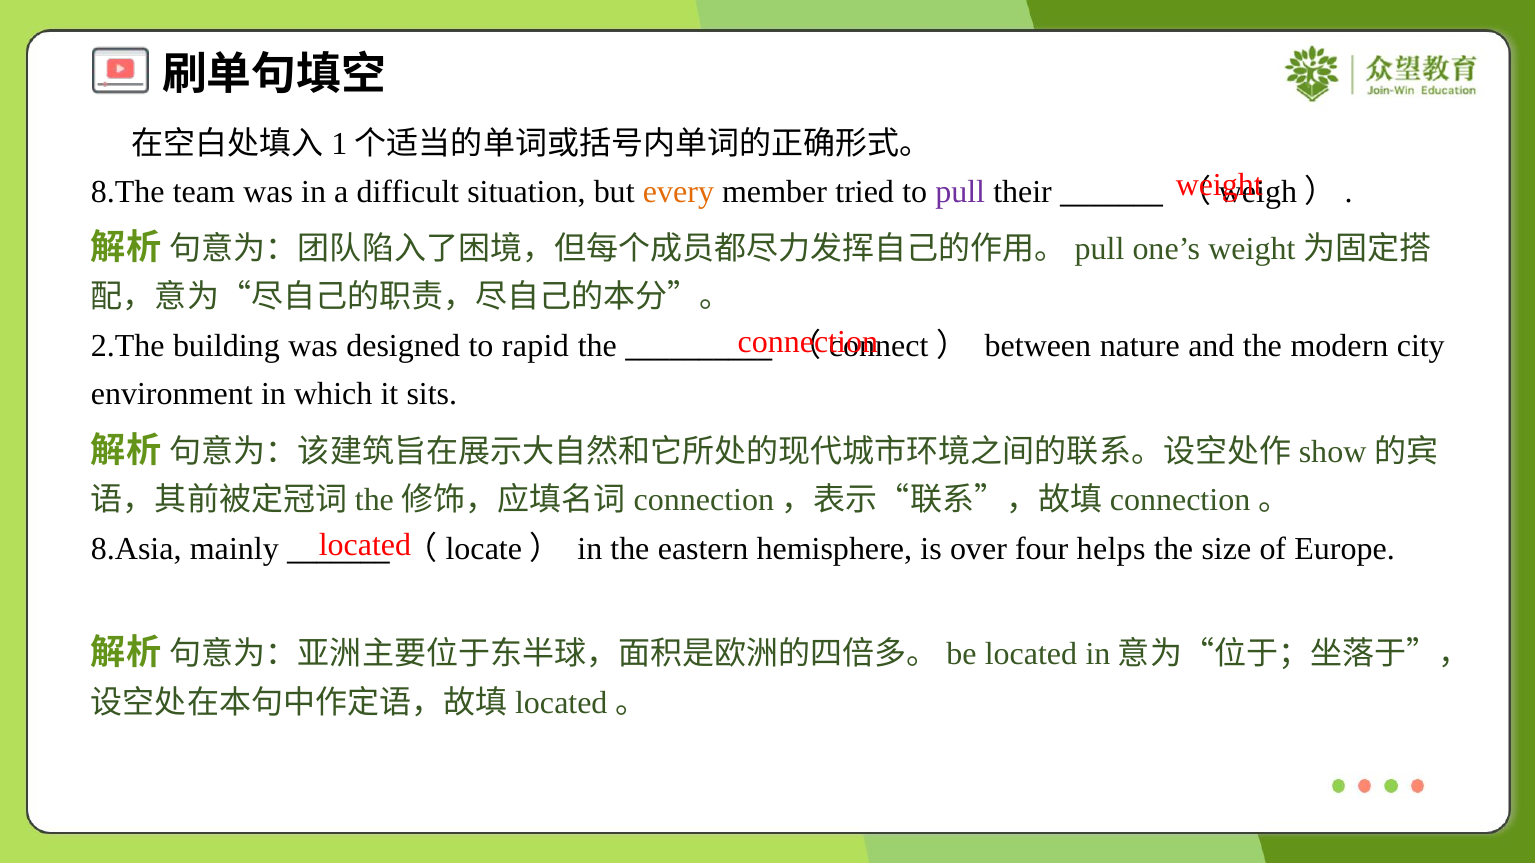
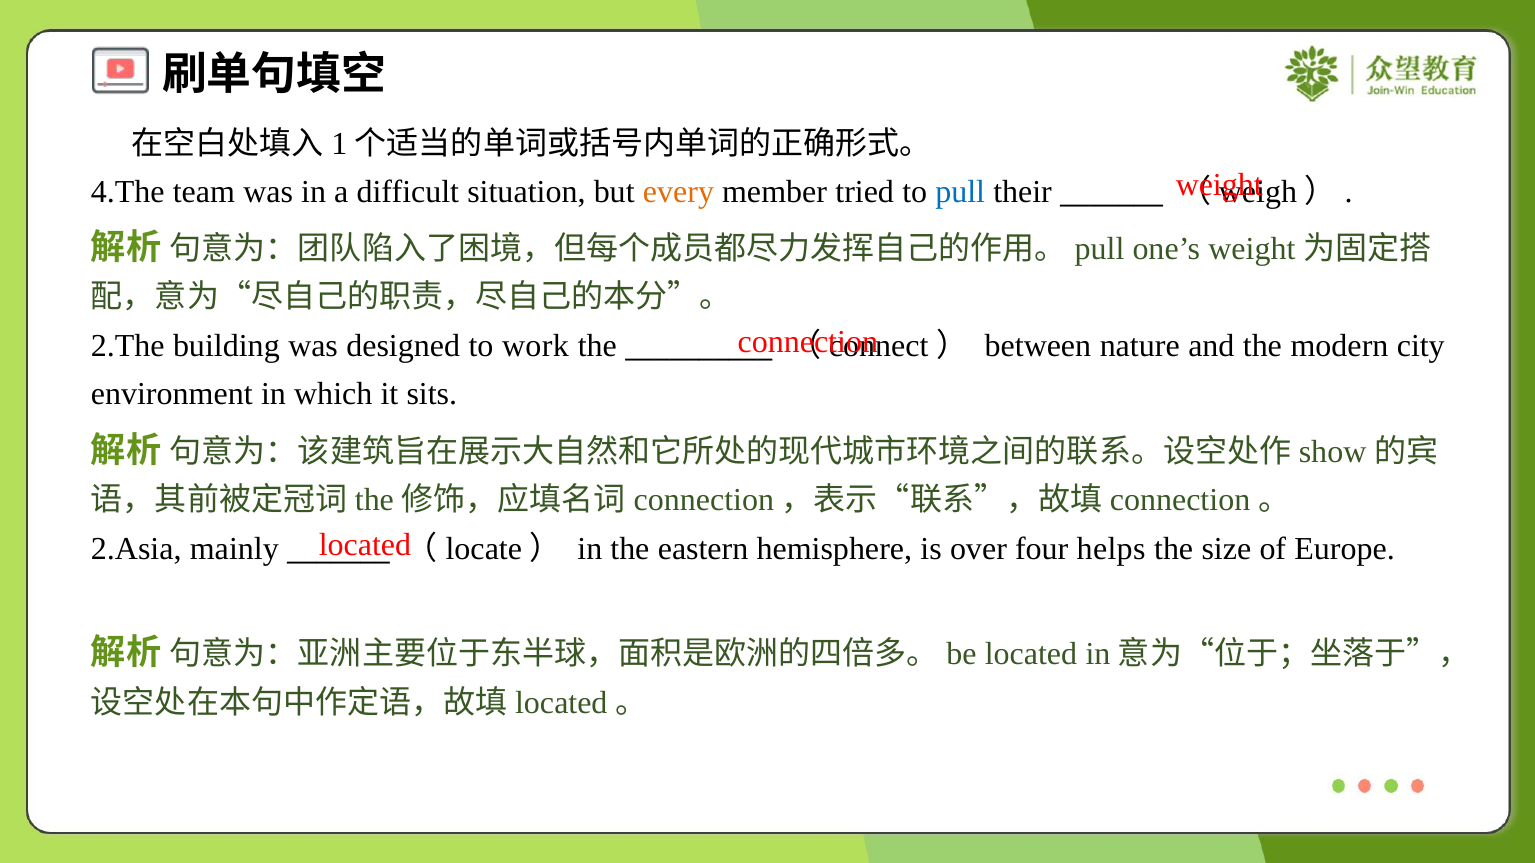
8.The: 8.The -> 4.The
pull colour: purple -> blue
rapid: rapid -> work
8.Asia: 8.Asia -> 2.Asia
